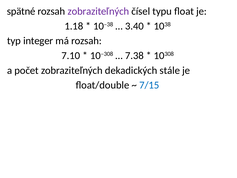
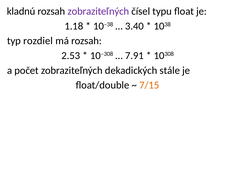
spätné: spätné -> kladnú
integer: integer -> rozdiel
7.10: 7.10 -> 2.53
7.38: 7.38 -> 7.91
7/15 colour: blue -> orange
